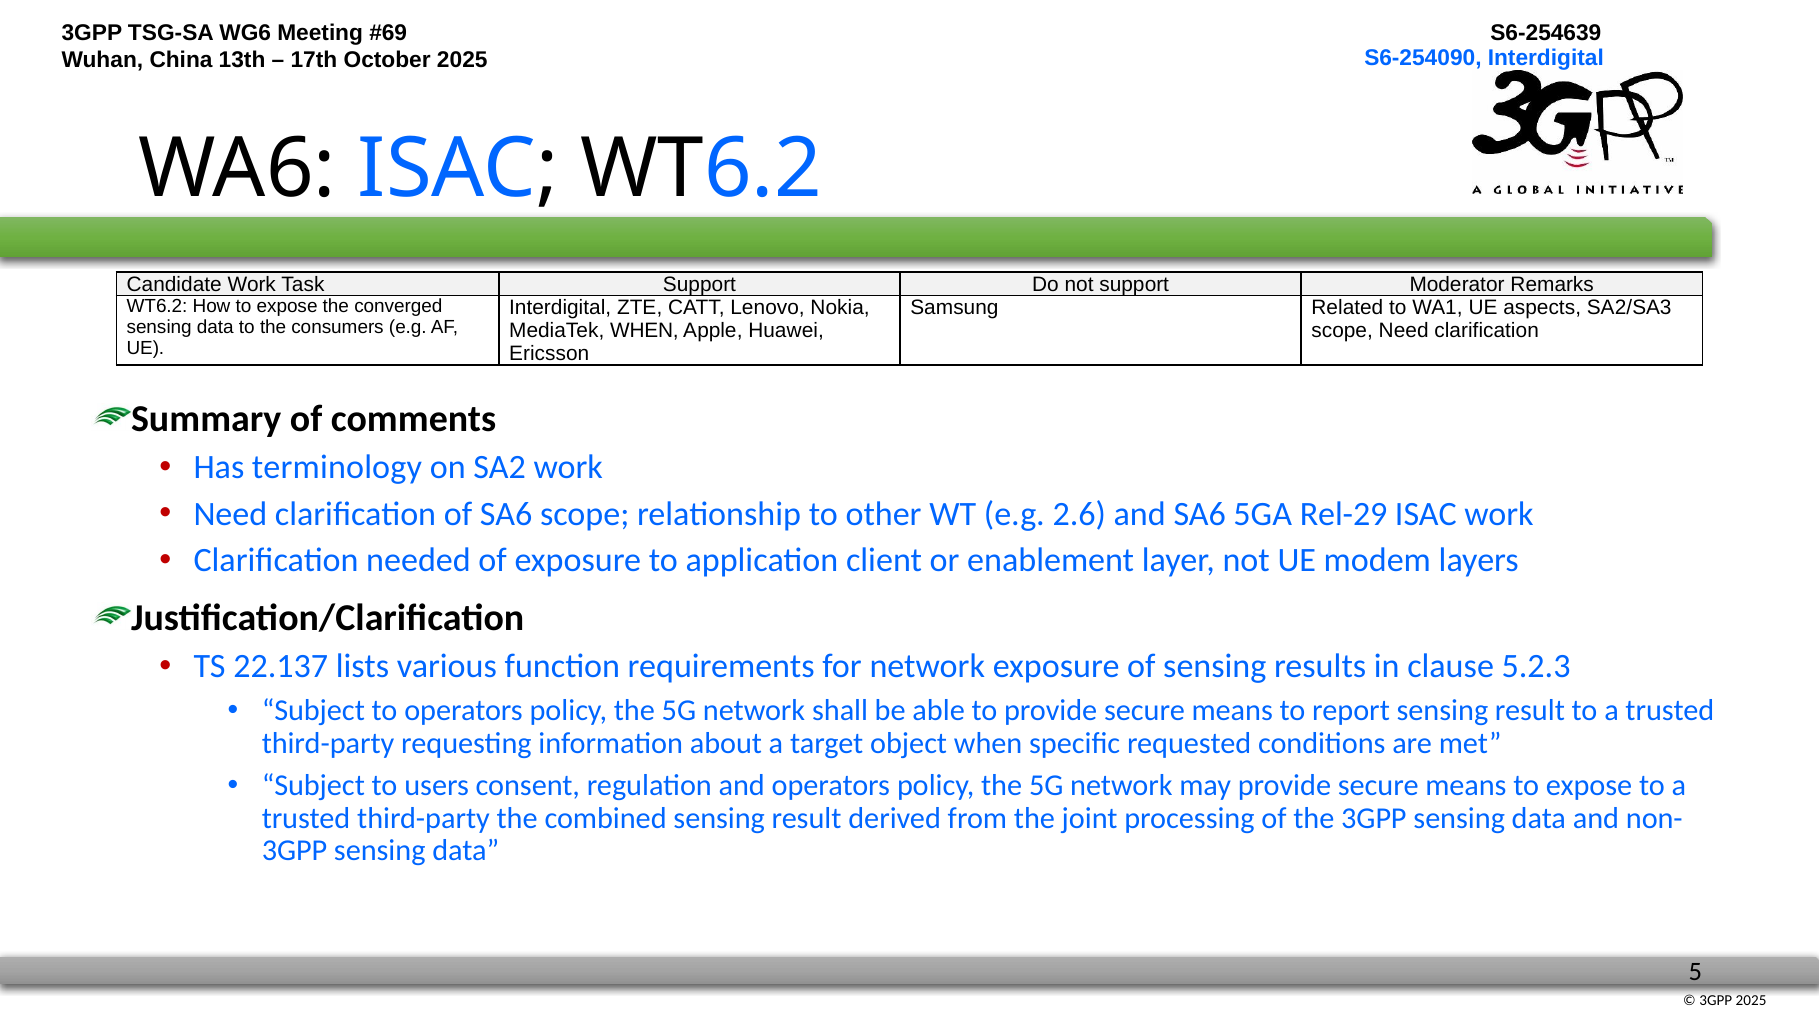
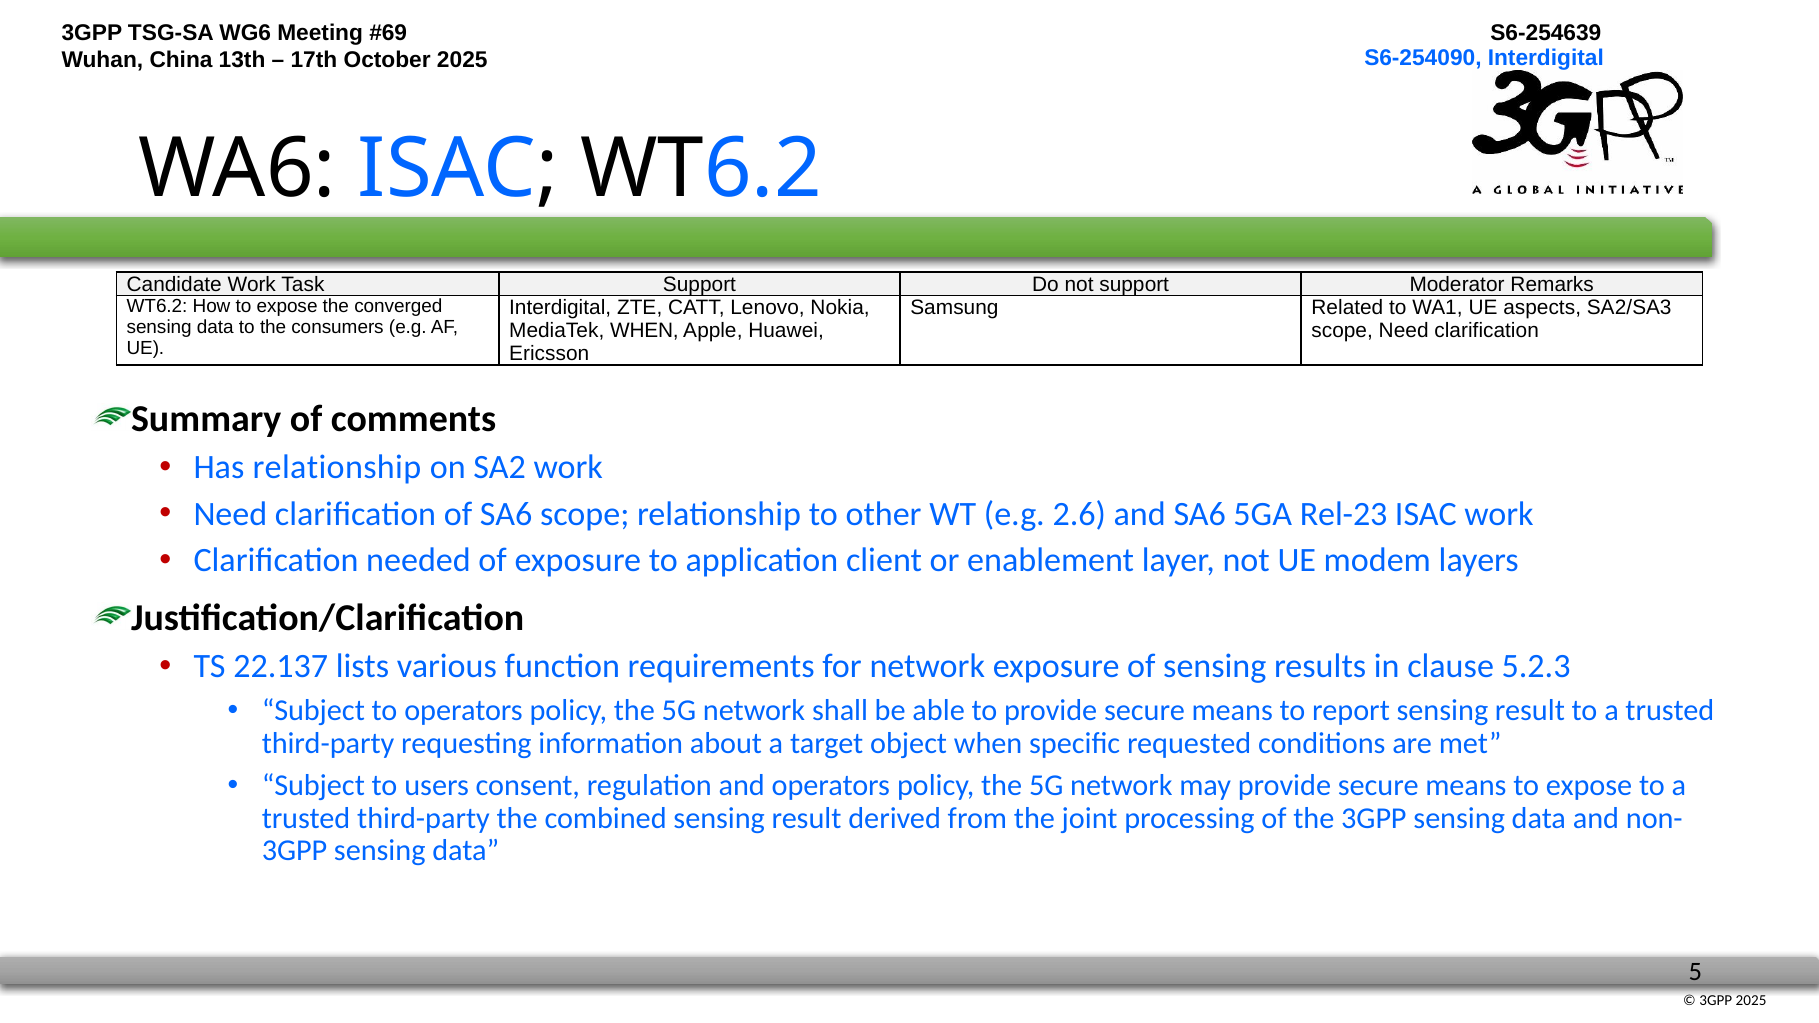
Has terminology: terminology -> relationship
Rel-29: Rel-29 -> Rel-23
